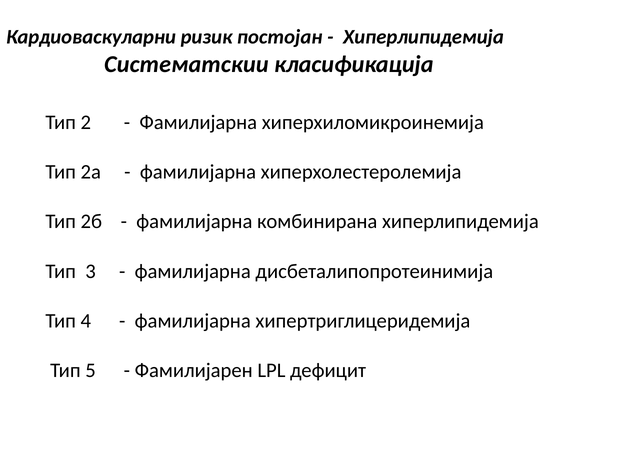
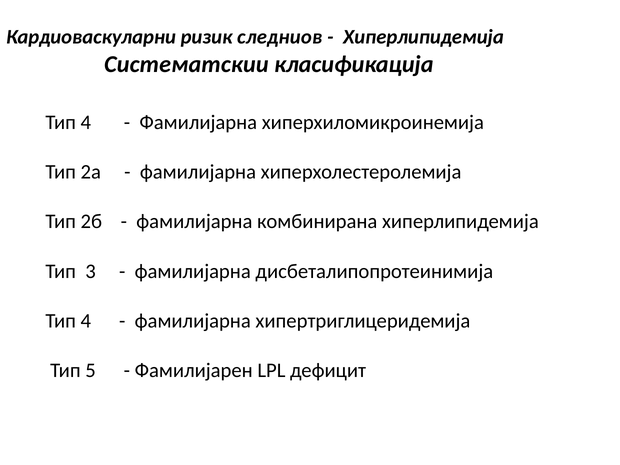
постојан: постојан -> следниов
2 at (86, 122): 2 -> 4
